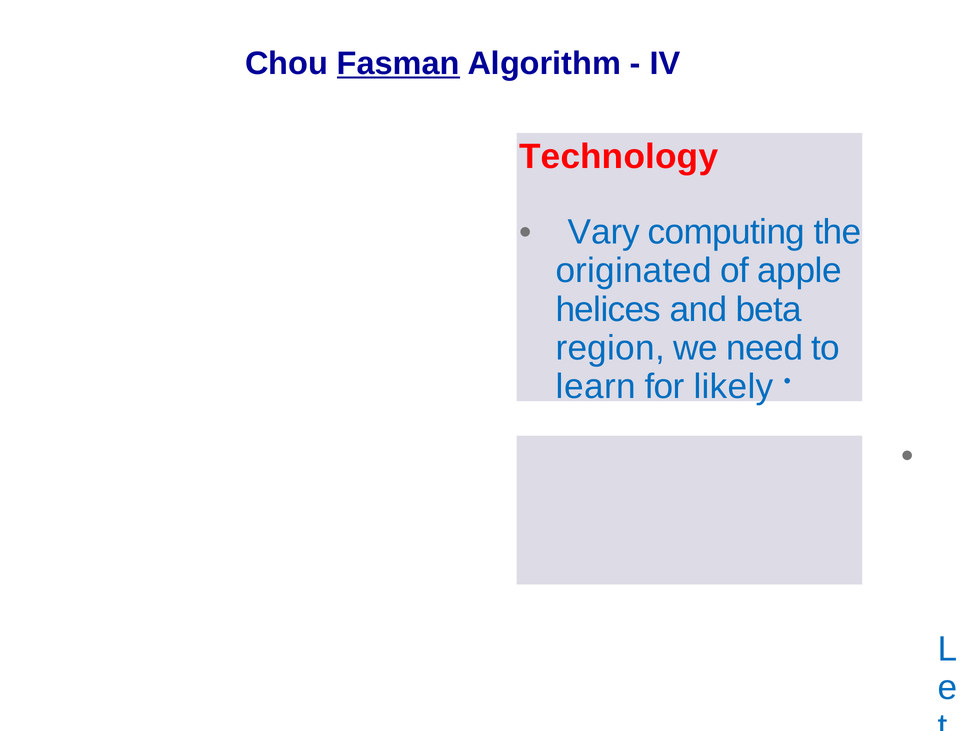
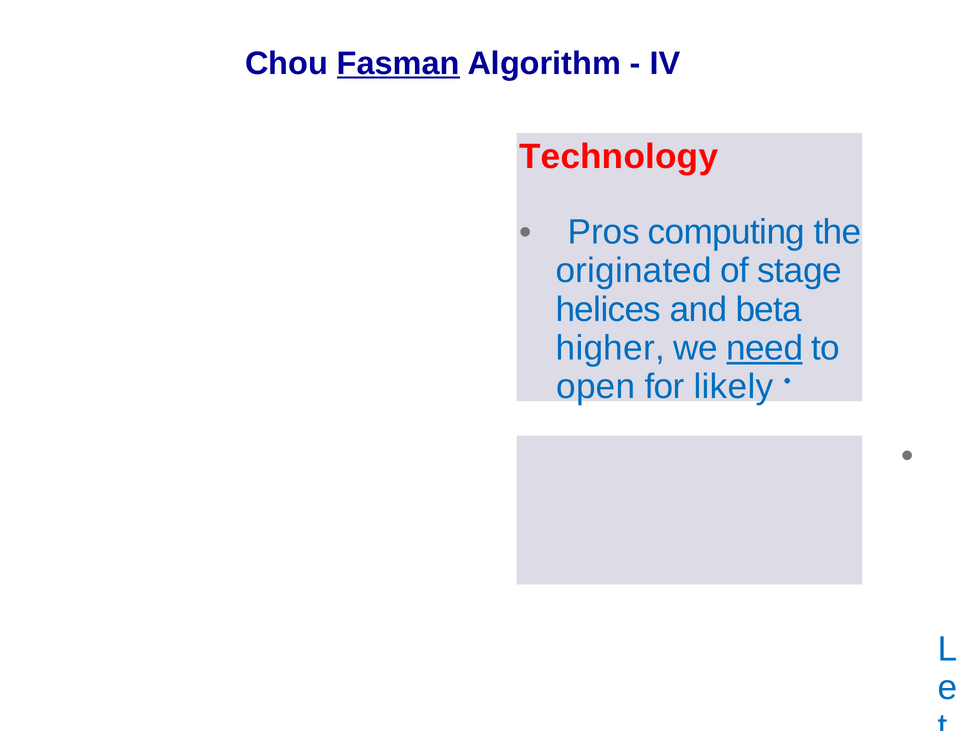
Vary: Vary -> Pros
apple: apple -> stage
region: region -> higher
need underline: none -> present
learn: learn -> open
